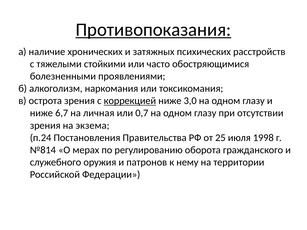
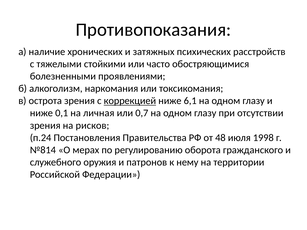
Противопоказания underline: present -> none
3,0: 3,0 -> 6,1
6,7: 6,7 -> 0,1
экзема: экзема -> рисков
25: 25 -> 48
